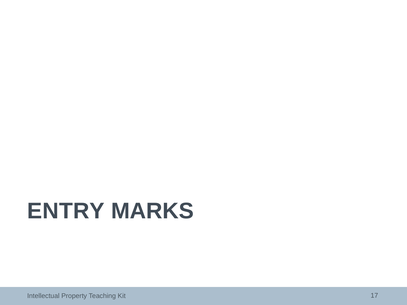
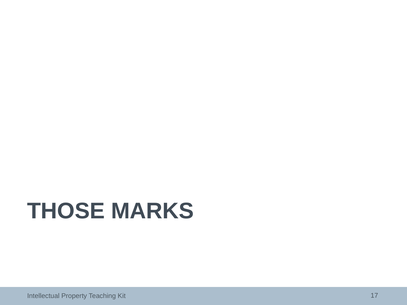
ENTRY: ENTRY -> THOSE
